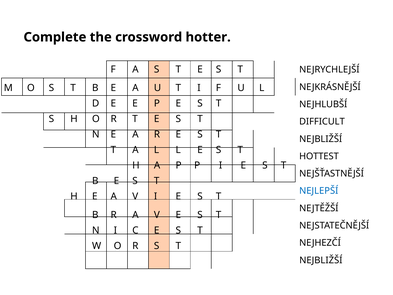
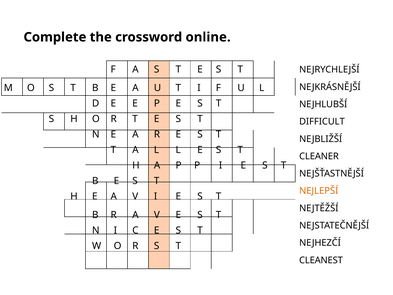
hotter: hotter -> online
HOTTEST: HOTTEST -> CLEANER
NEJLEPŠÍ colour: blue -> orange
NEJBLIŽŠÍ at (321, 260): NEJBLIŽŠÍ -> CLEANEST
